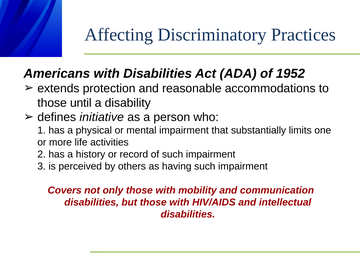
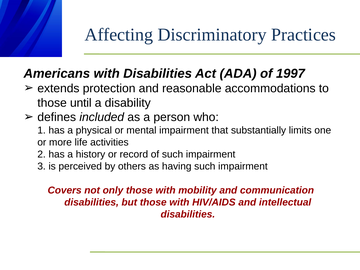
1952: 1952 -> 1997
initiative: initiative -> included
